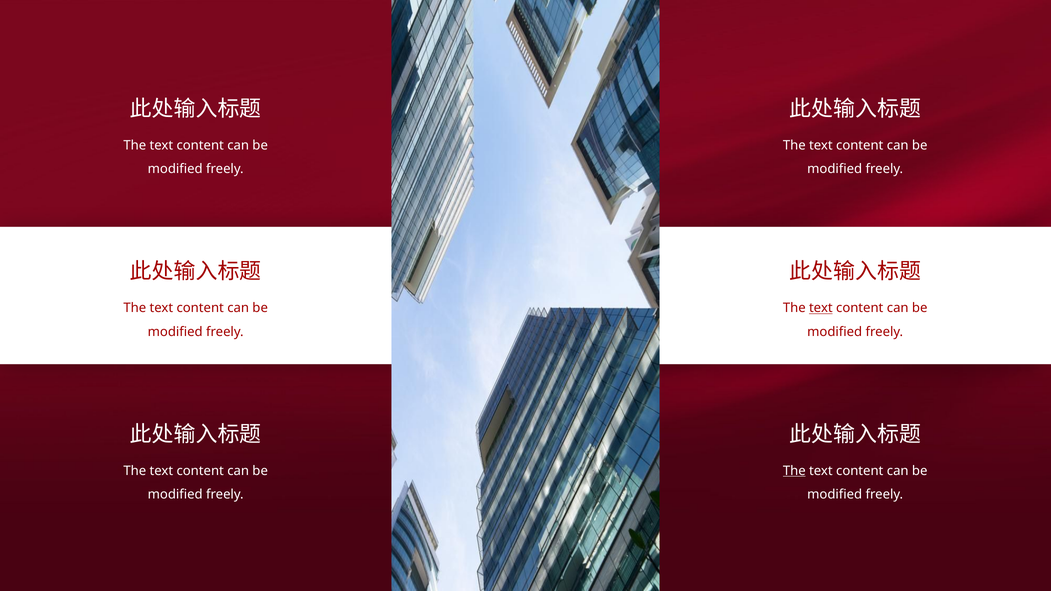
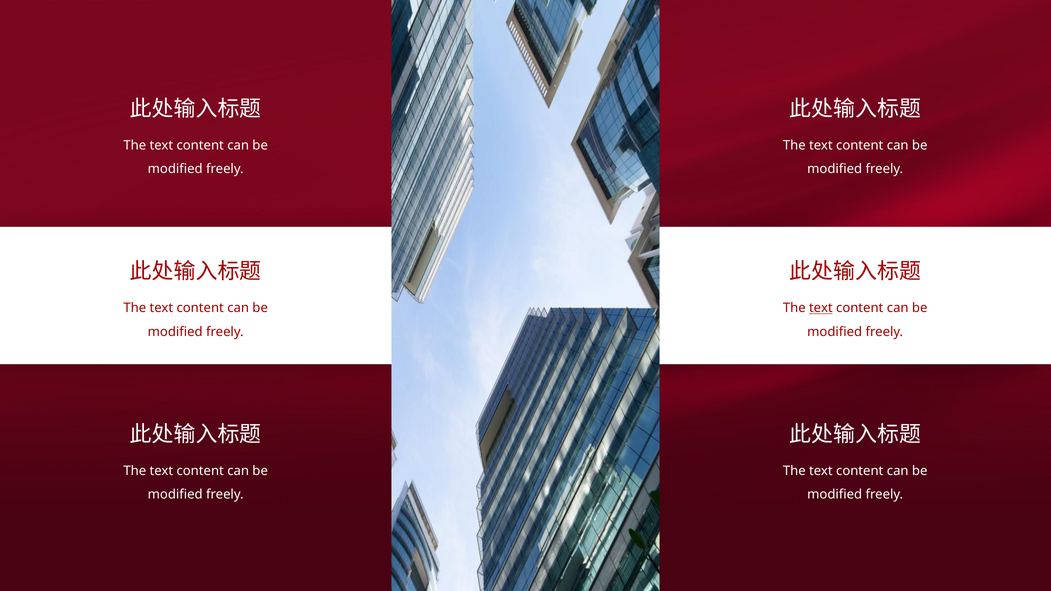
The at (794, 471) underline: present -> none
